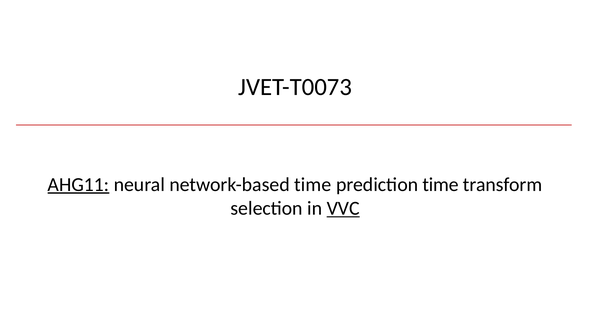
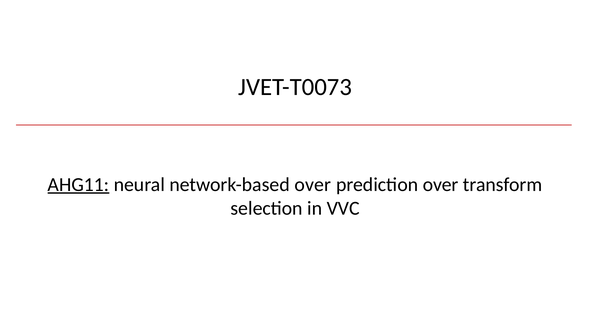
network-based time: time -> over
prediction time: time -> over
VVC underline: present -> none
